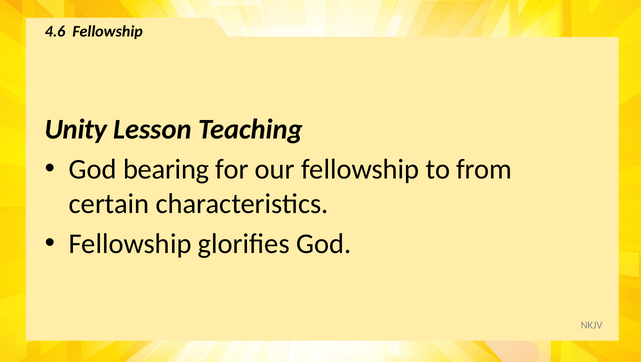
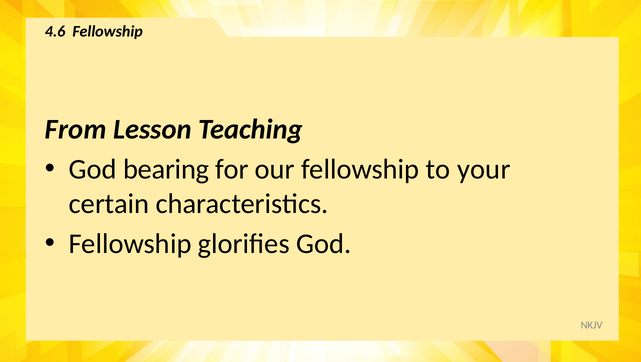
Unity: Unity -> From
from: from -> your
